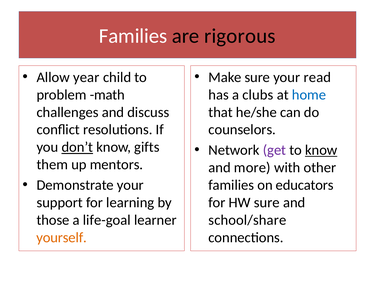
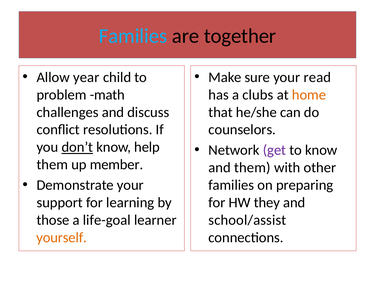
Families at (133, 36) colour: white -> light blue
rigorous: rigorous -> together
home colour: blue -> orange
gifts: gifts -> help
know at (321, 150) underline: present -> none
mentors: mentors -> member
and more: more -> them
educators: educators -> preparing
HW sure: sure -> they
school/share: school/share -> school/assist
